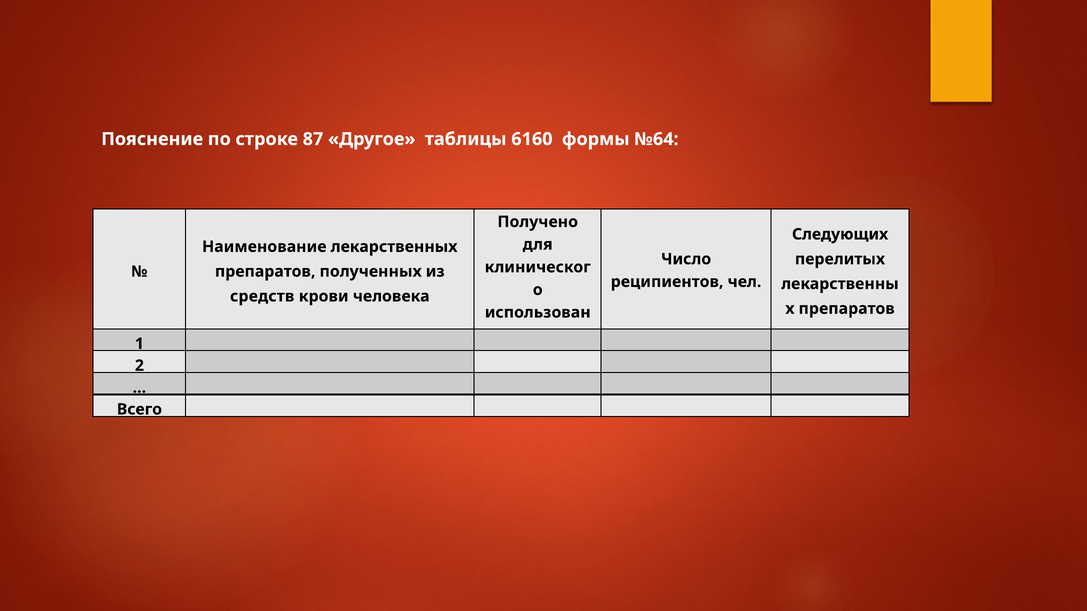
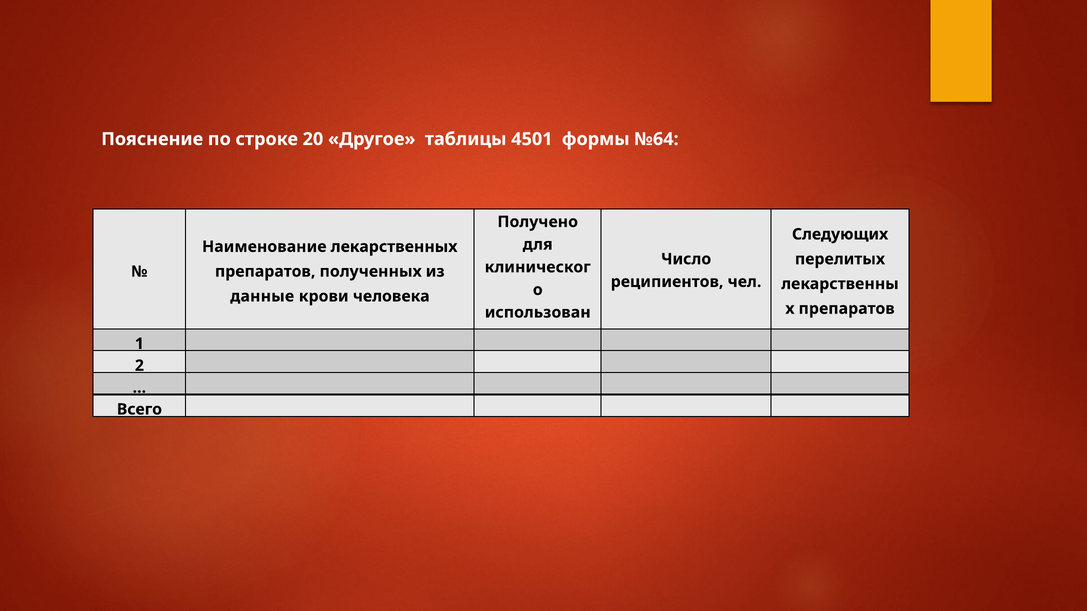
87: 87 -> 20
6160: 6160 -> 4501
средств: средств -> данные
